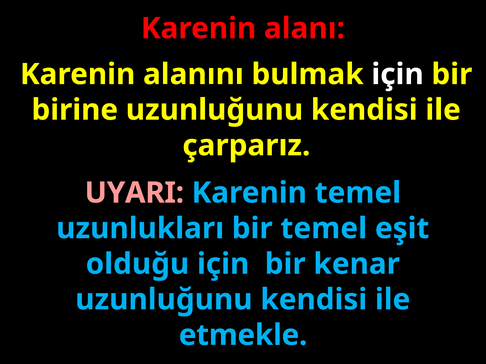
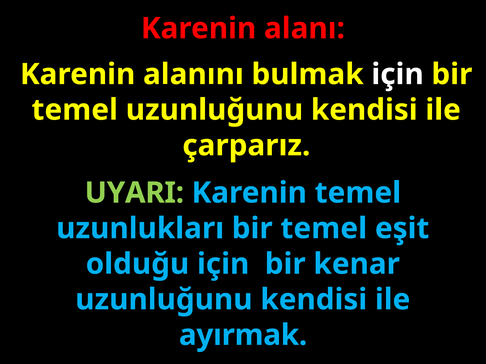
birine at (75, 110): birine -> temel
UYARI colour: pink -> light green
etmekle: etmekle -> ayırmak
